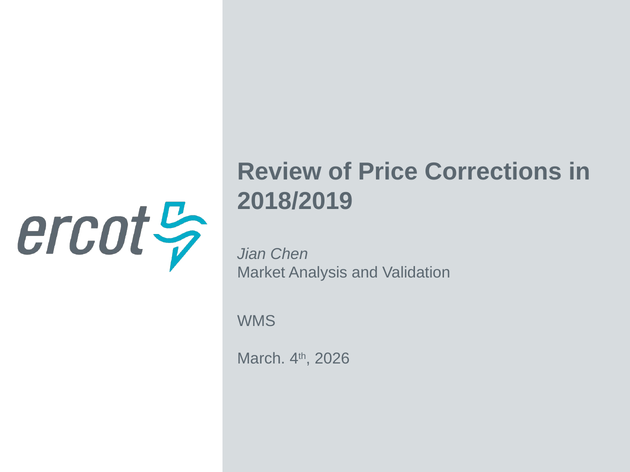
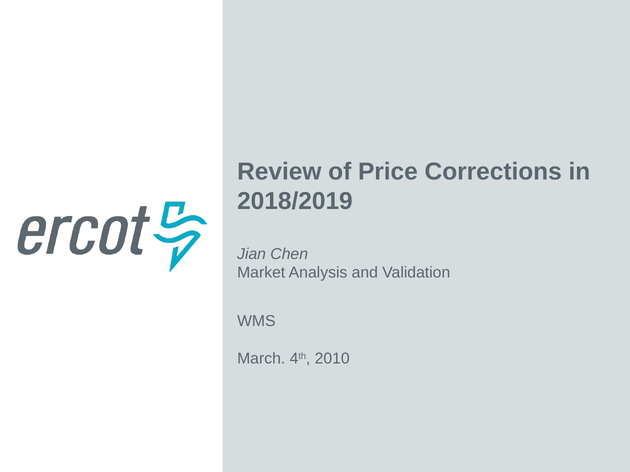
2026: 2026 -> 2010
